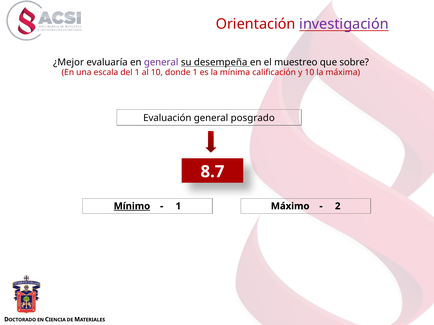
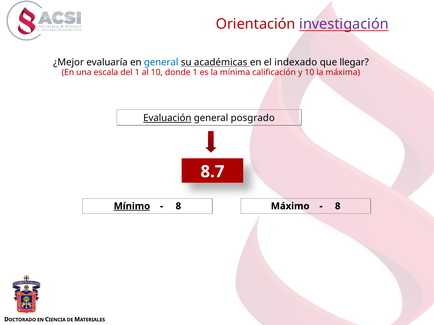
general at (161, 62) colour: purple -> blue
desempeña: desempeña -> académicas
muestreo: muestreo -> indexado
sobre: sobre -> llegar
Evaluación underline: none -> present
1 at (178, 206): 1 -> 8
2 at (338, 206): 2 -> 8
